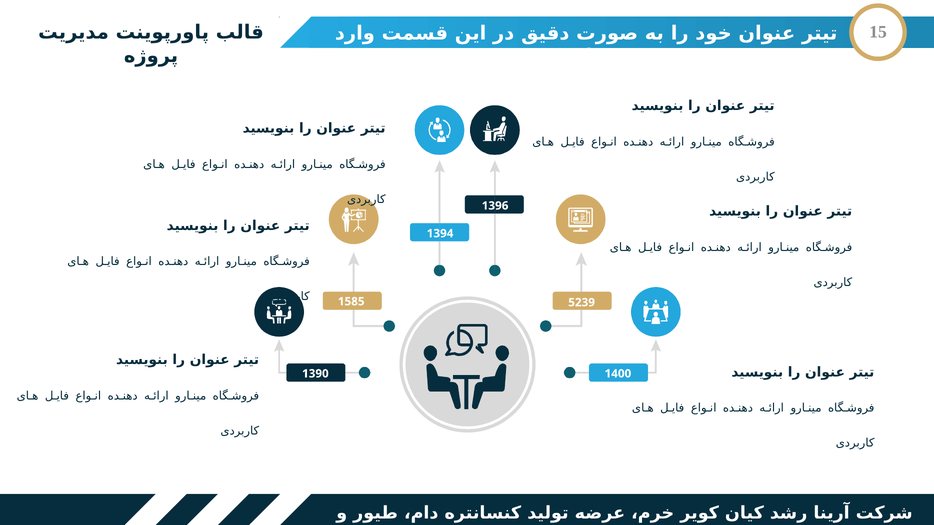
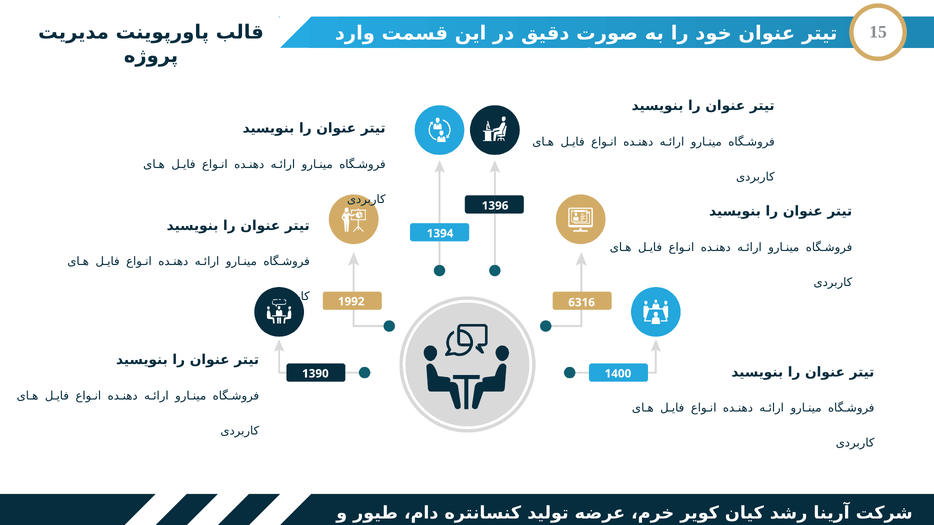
1585: 1585 -> 1992
5239: 5239 -> 6316
